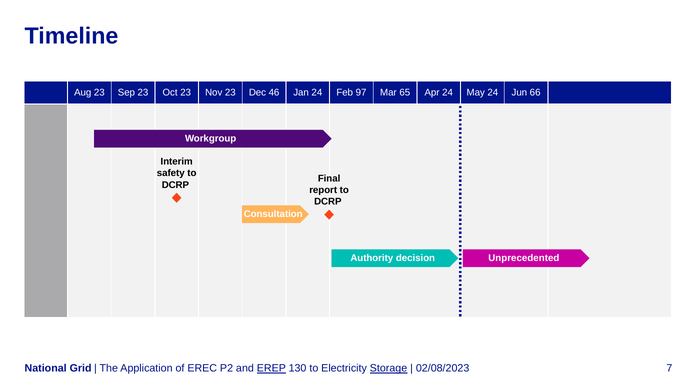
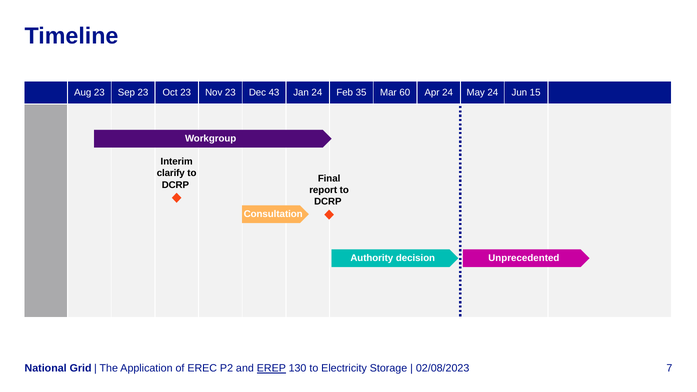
46: 46 -> 43
97: 97 -> 35
65: 65 -> 60
66: 66 -> 15
safety: safety -> clarify
Storage underline: present -> none
